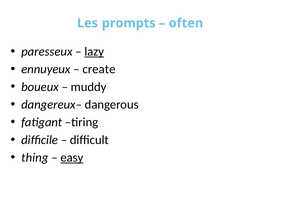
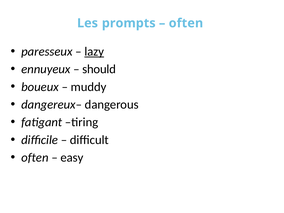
create: create -> should
thing at (35, 158): thing -> often
easy underline: present -> none
